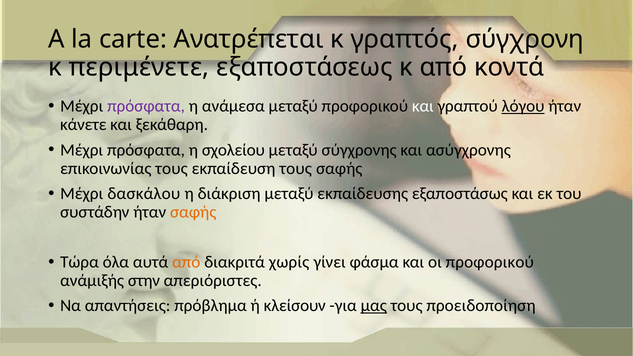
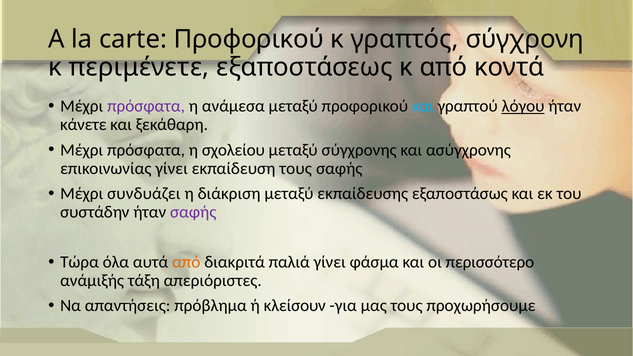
carte Ανατρέπεται: Ανατρέπεται -> Προφορικού
και at (423, 106) colour: white -> light blue
επικοινωνίας τους: τους -> γίνει
δασκάλου: δασκάλου -> συνδυάζει
σαφής at (193, 212) colour: orange -> purple
χωρίς: χωρίς -> παλιά
οι προφορικού: προφορικού -> περισσότερο
στην: στην -> τάξη
μας underline: present -> none
προειδοποίηση: προειδοποίηση -> προχωρήσουμε
